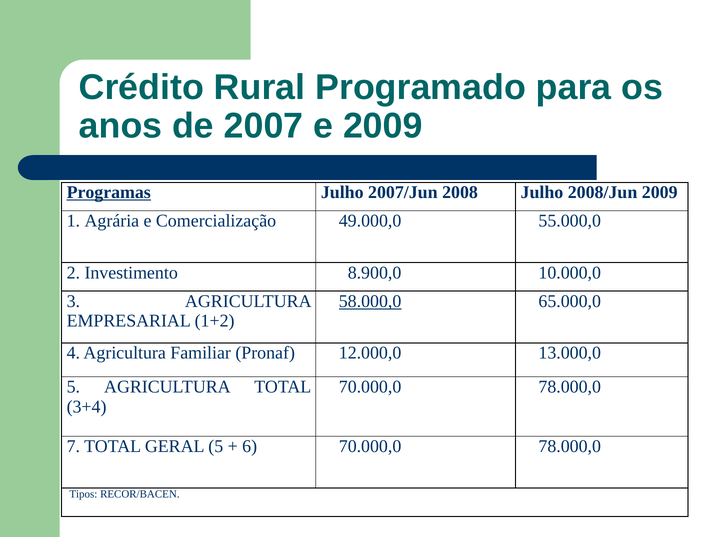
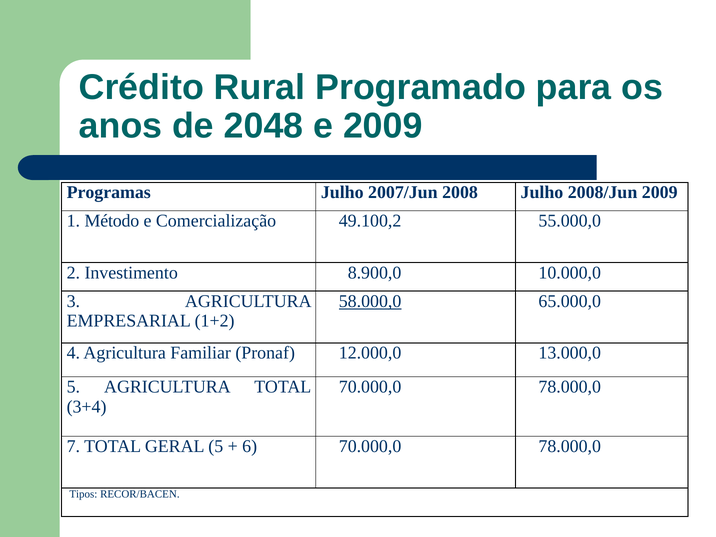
2007: 2007 -> 2048
Programas underline: present -> none
Agrária: Agrária -> Método
49.000,0: 49.000,0 -> 49.100,2
